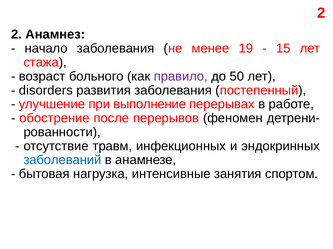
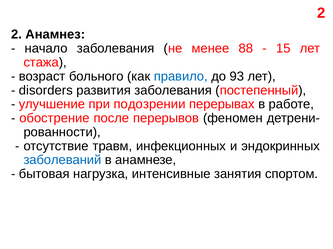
19: 19 -> 88
правило colour: purple -> blue
50: 50 -> 93
выполнение: выполнение -> подозрении
